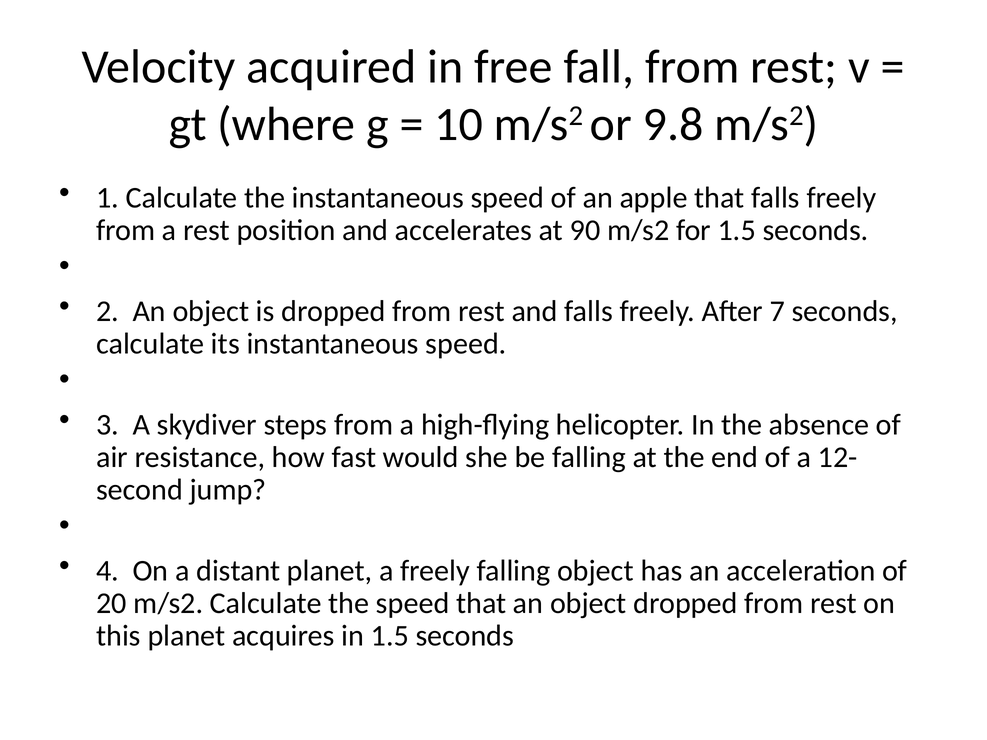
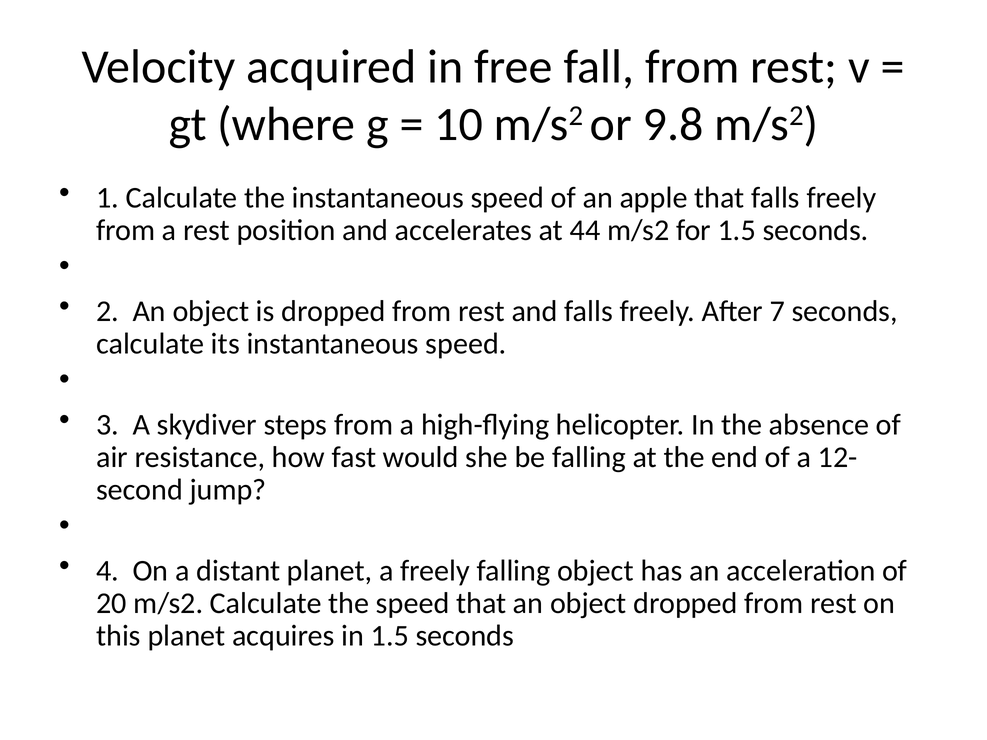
90: 90 -> 44
